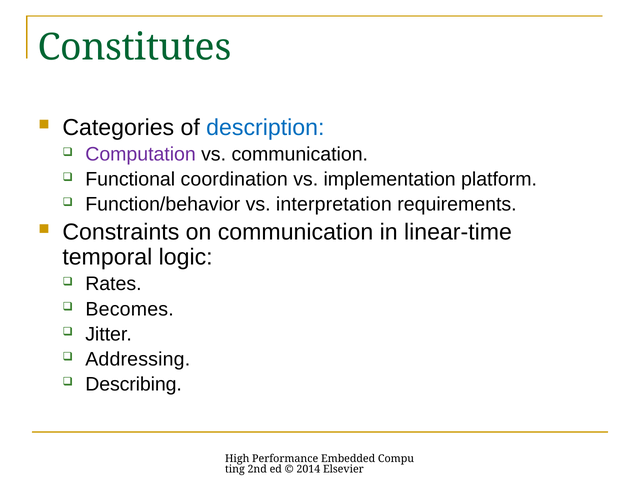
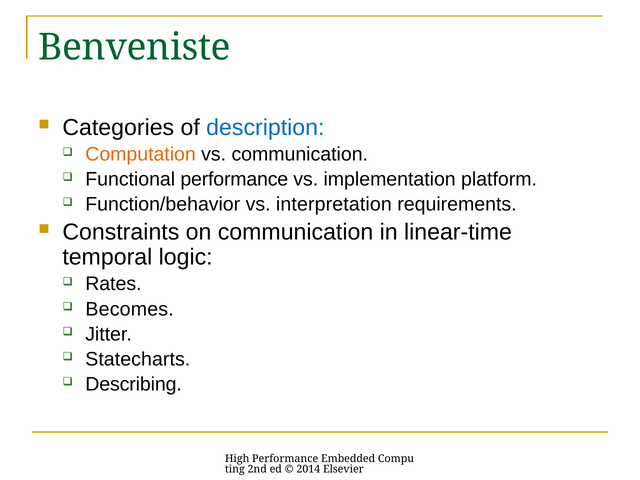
Constitutes: Constitutes -> Benveniste
Computation colour: purple -> orange
Functional coordination: coordination -> performance
Addressing: Addressing -> Statecharts
